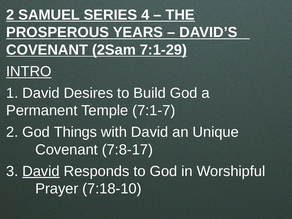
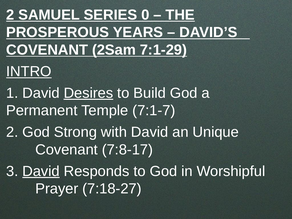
4: 4 -> 0
Desires underline: none -> present
Things: Things -> Strong
7:18-10: 7:18-10 -> 7:18-27
